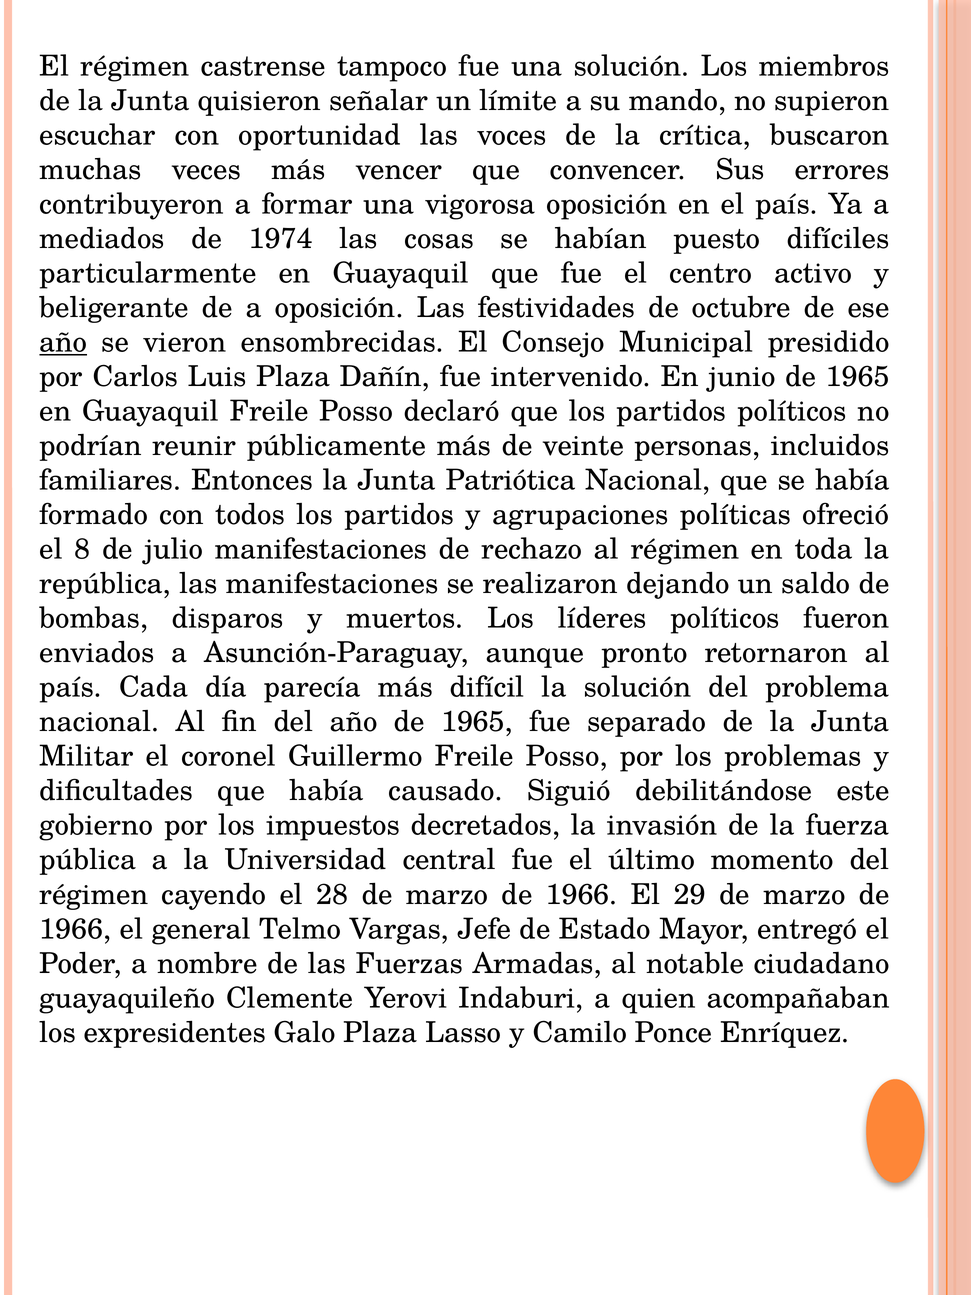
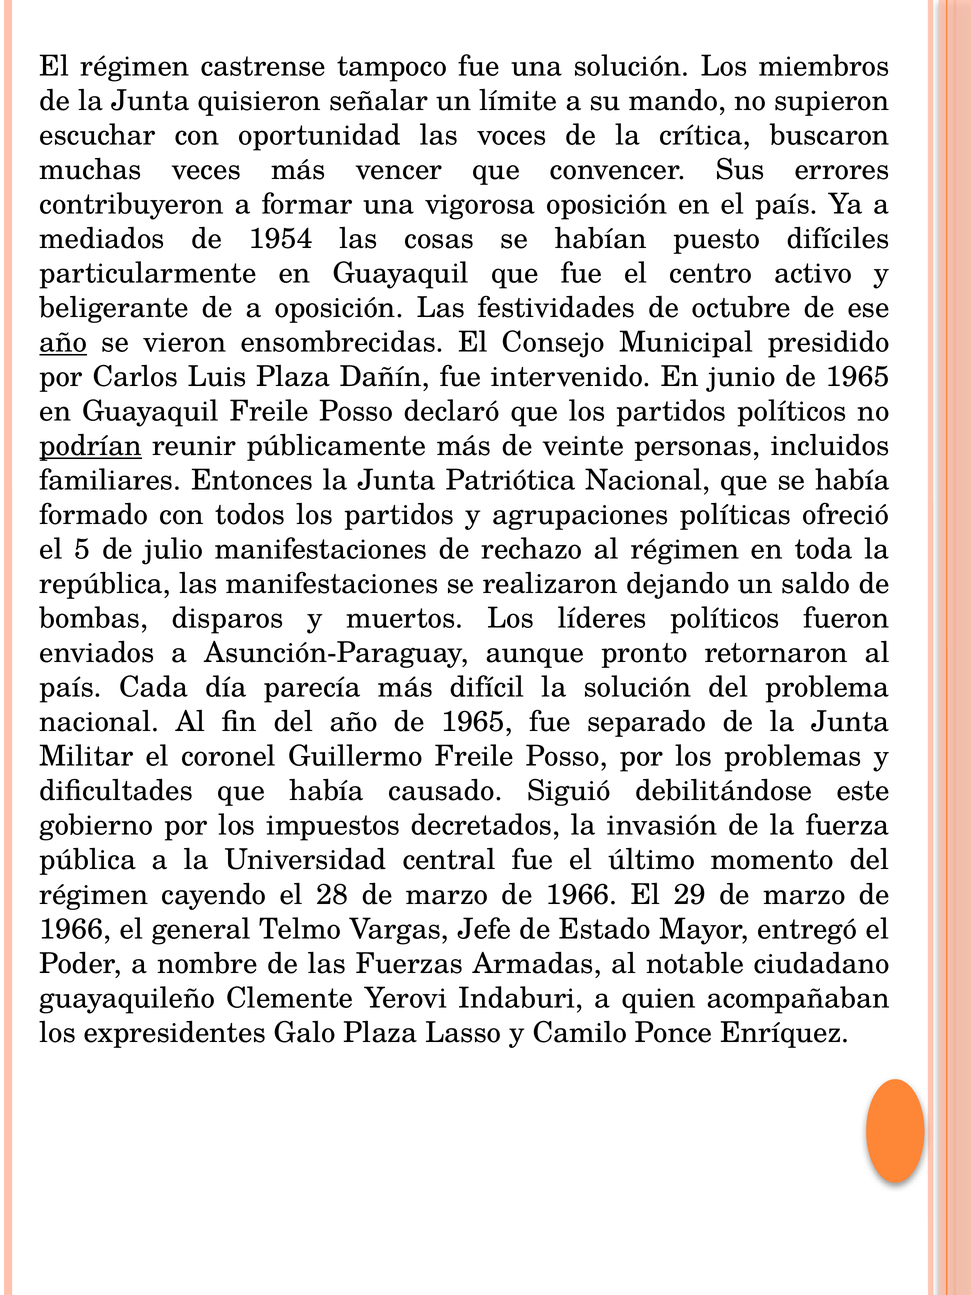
1974: 1974 -> 1954
podrían underline: none -> present
8: 8 -> 5
